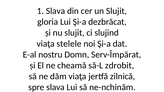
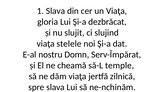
un Slujit: Slujit -> Viaţa
zdrobit: zdrobit -> temple
